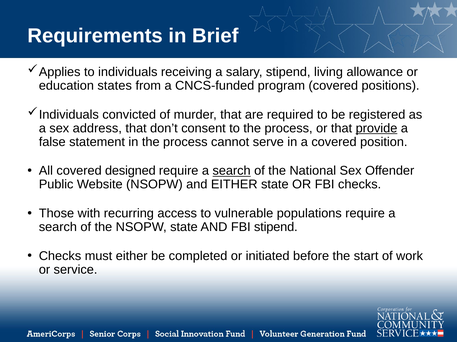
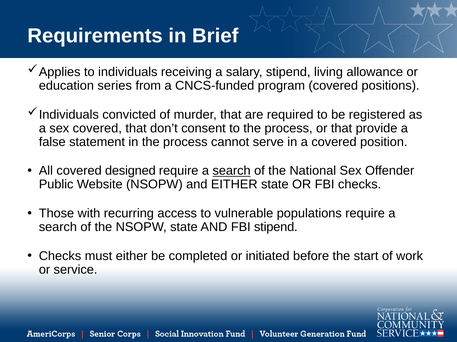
states: states -> series
sex address: address -> covered
provide underline: present -> none
